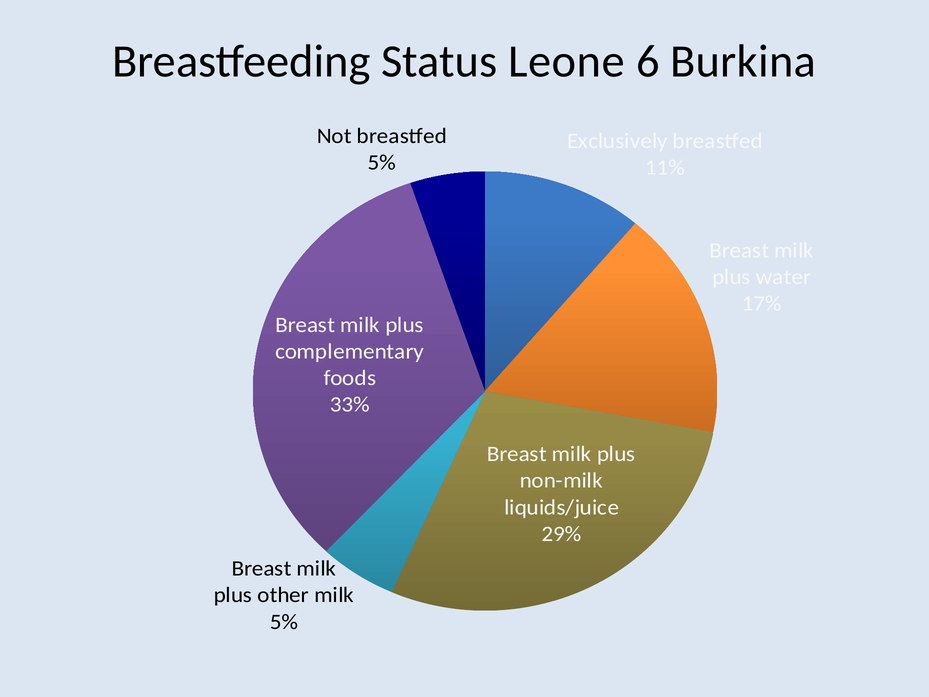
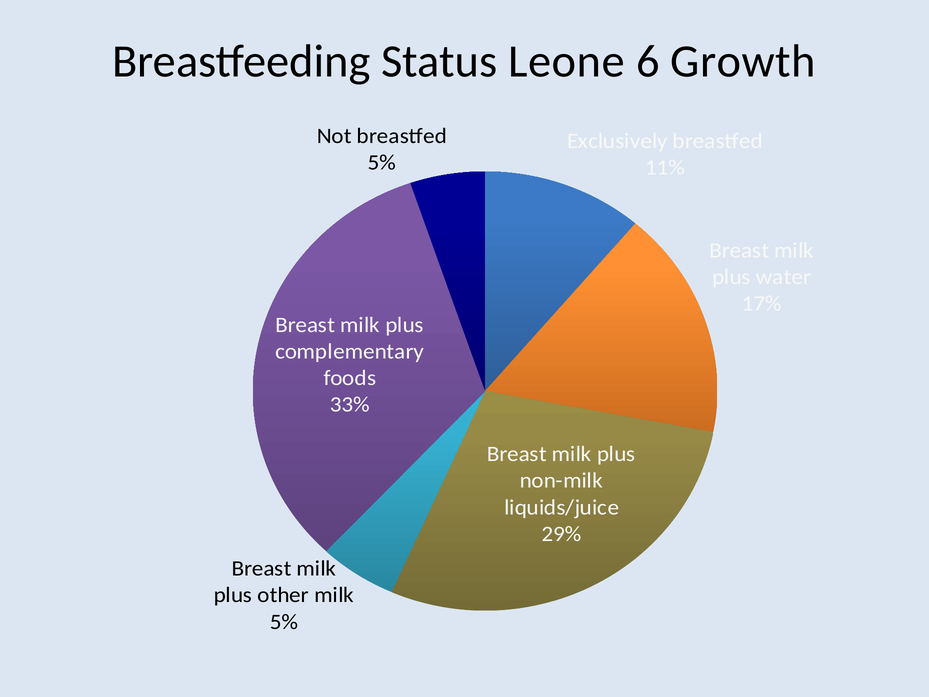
Burkina: Burkina -> Growth
